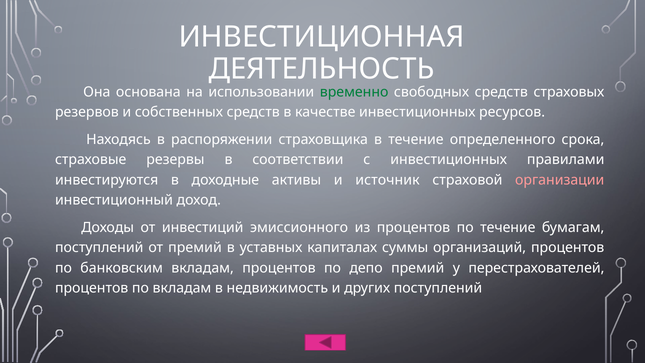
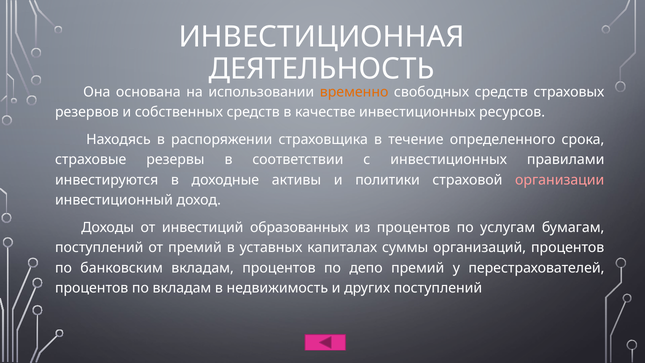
временно colour: green -> orange
источник: источник -> политики
эмиссионного: эмиссионного -> образованных
по течение: течение -> услугам
